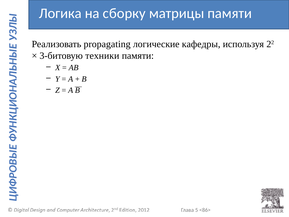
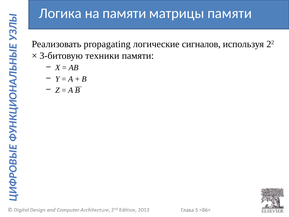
на сборку: сборку -> памяти
кафедры: кафедры -> сигналов
